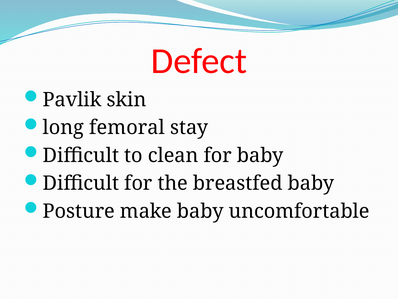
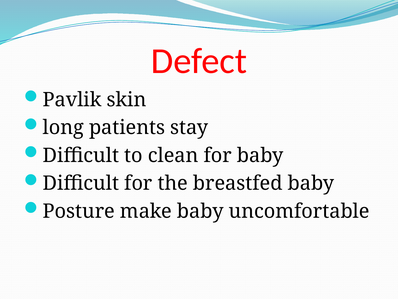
femoral: femoral -> patients
